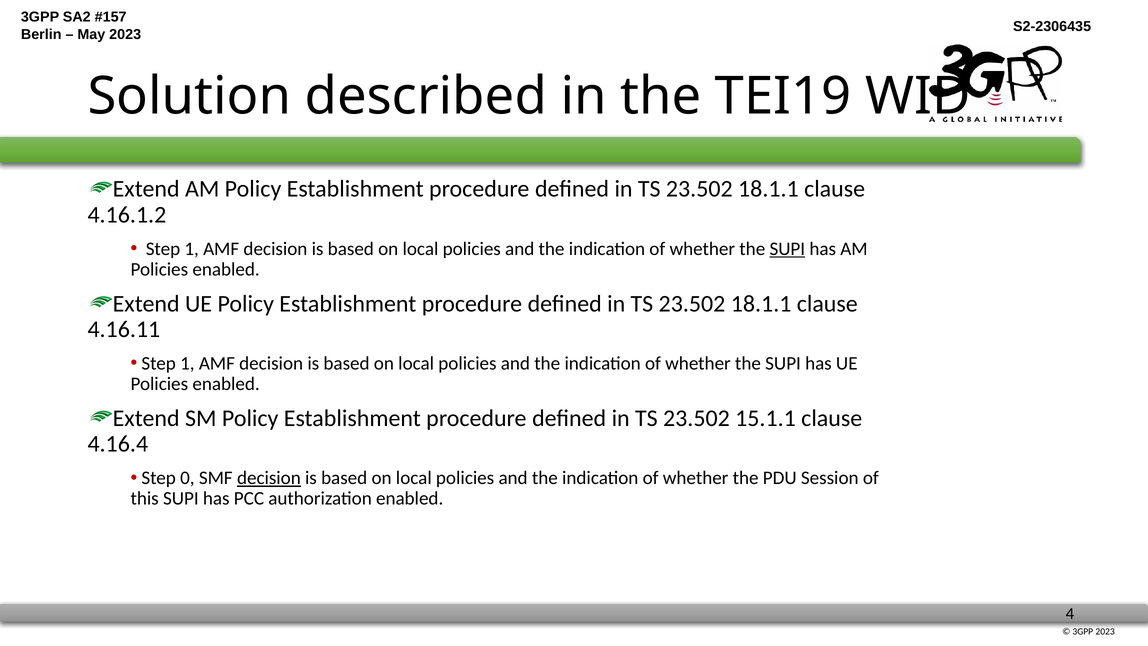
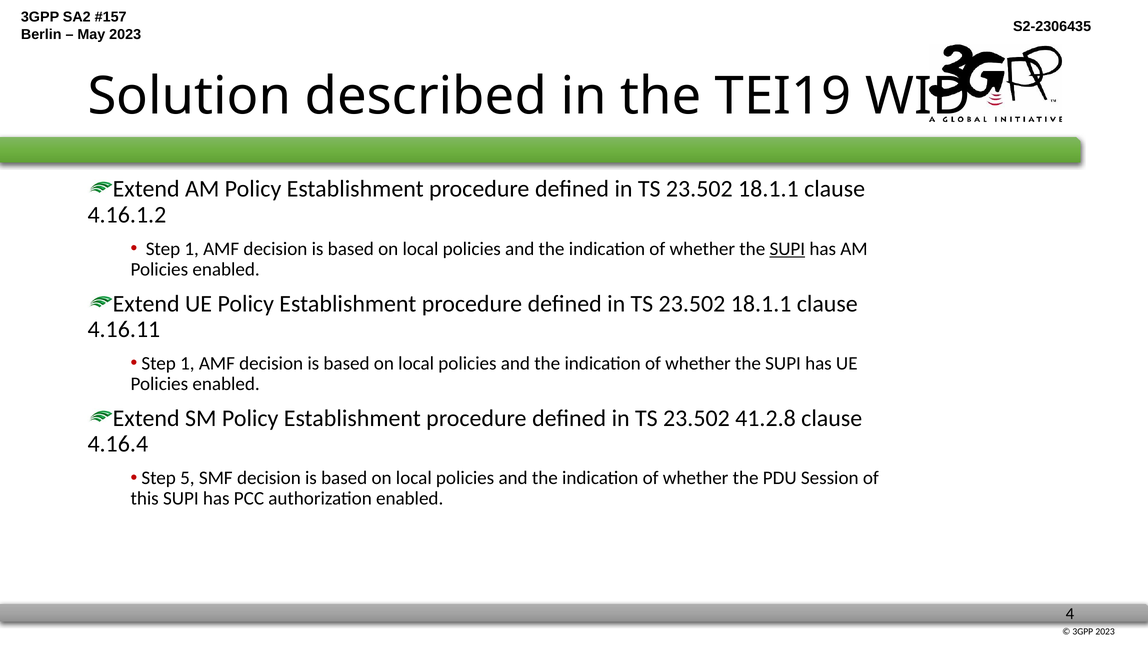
15.1.1: 15.1.1 -> 41.2.8
0: 0 -> 5
decision at (269, 478) underline: present -> none
